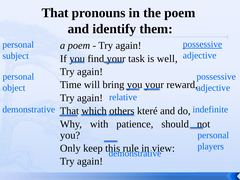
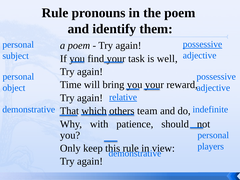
That at (55, 13): That -> Rule
relative underline: none -> present
které: které -> team
